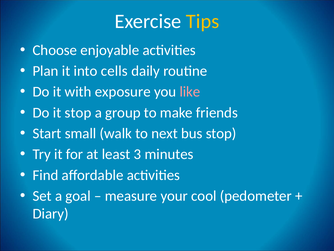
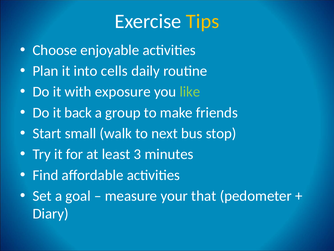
like colour: pink -> light green
it stop: stop -> back
cool: cool -> that
